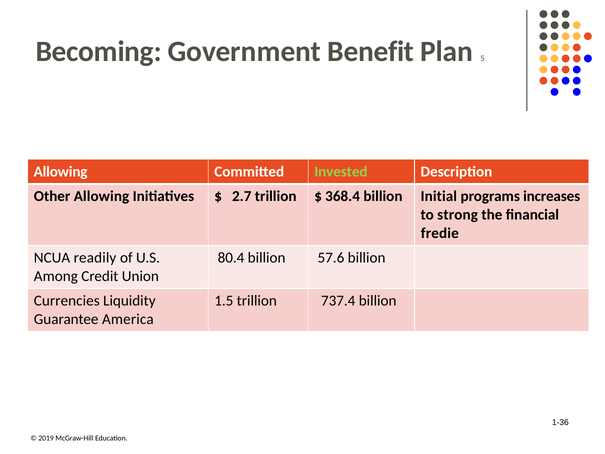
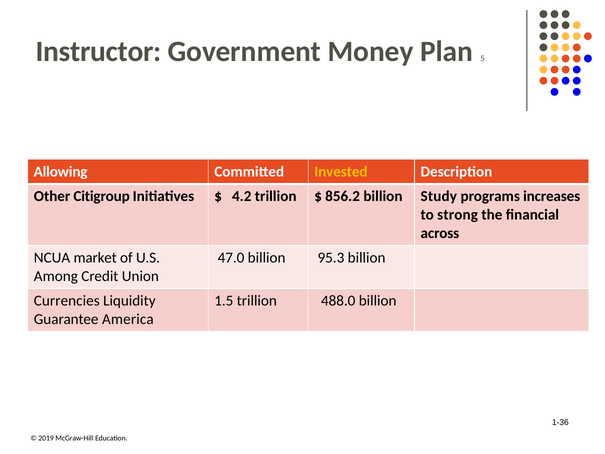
Becoming: Becoming -> Instructor
Benefit: Benefit -> Money
Invested colour: light green -> yellow
Other Allowing: Allowing -> Citigroup
2.7: 2.7 -> 4.2
368.4: 368.4 -> 856.2
Initial: Initial -> Study
fredie: fredie -> across
readily: readily -> market
80.4: 80.4 -> 47.0
57.6: 57.6 -> 95.3
737.4: 737.4 -> 488.0
